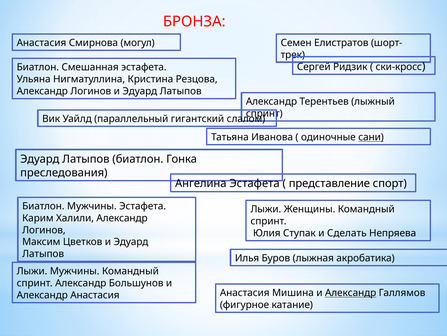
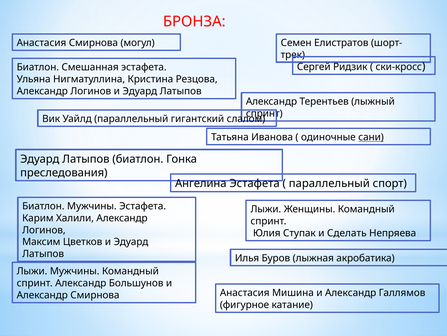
представление at (329, 183): представление -> параллельный
Александр at (351, 292) underline: present -> none
Александр Анастасия: Анастасия -> Смирнова
